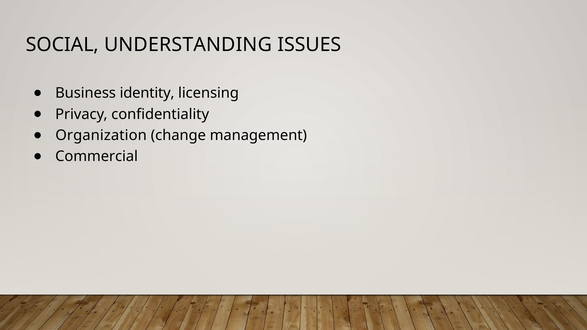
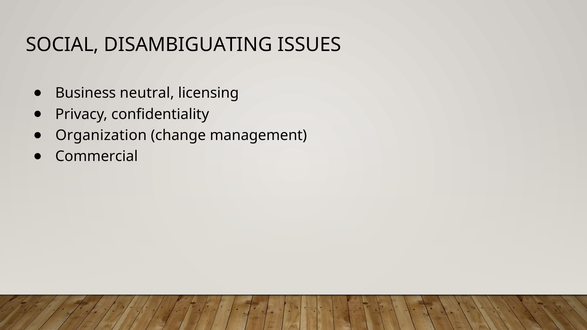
UNDERSTANDING: UNDERSTANDING -> DISAMBIGUATING
identity: identity -> neutral
